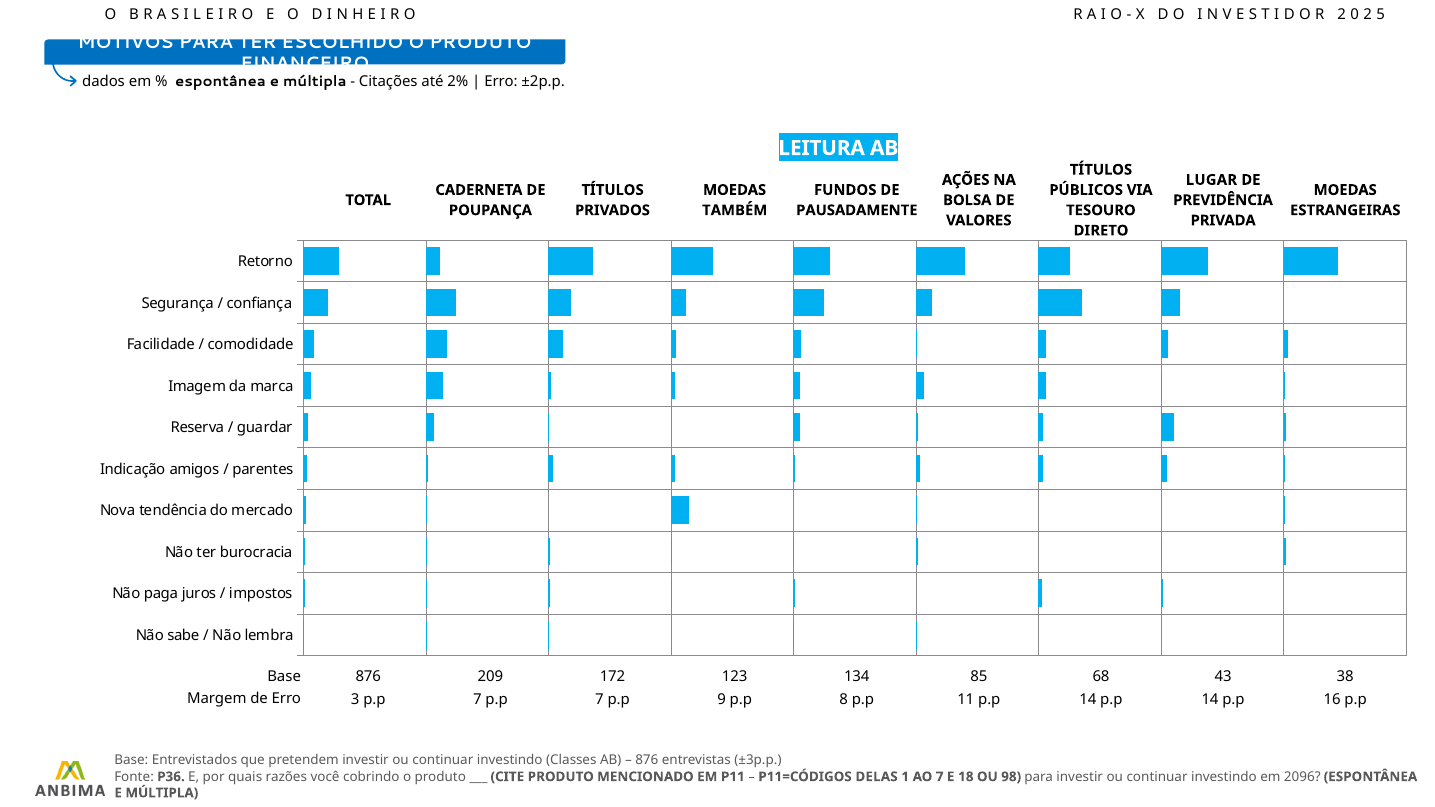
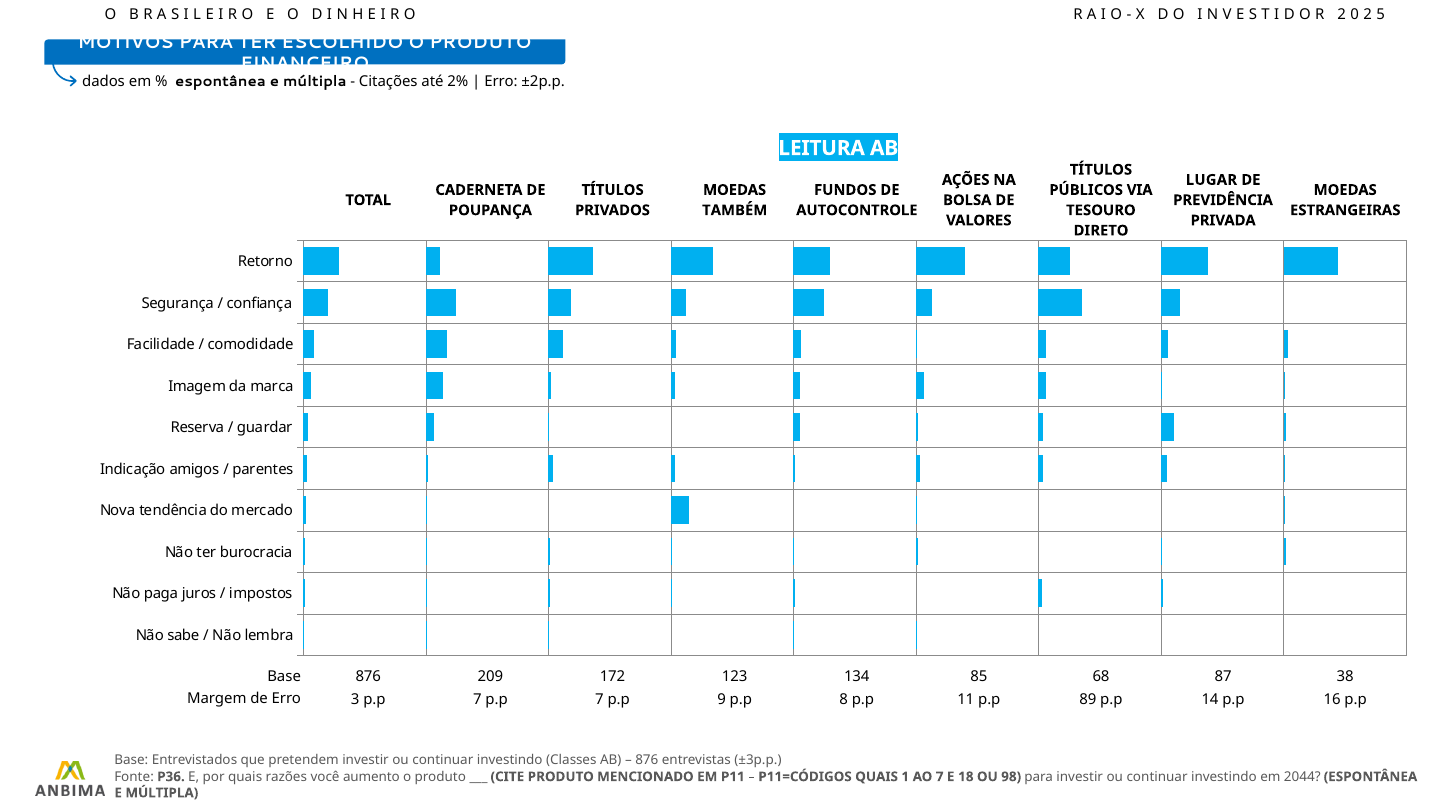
PAUSADAMENTE: PAUSADAMENTE -> AUTOCONTROLE
43: 43 -> 87
11 p.p 14: 14 -> 89
cobrindo: cobrindo -> aumento
P11=CÓDIGOS DELAS: DELAS -> QUAIS
2096: 2096 -> 2044
